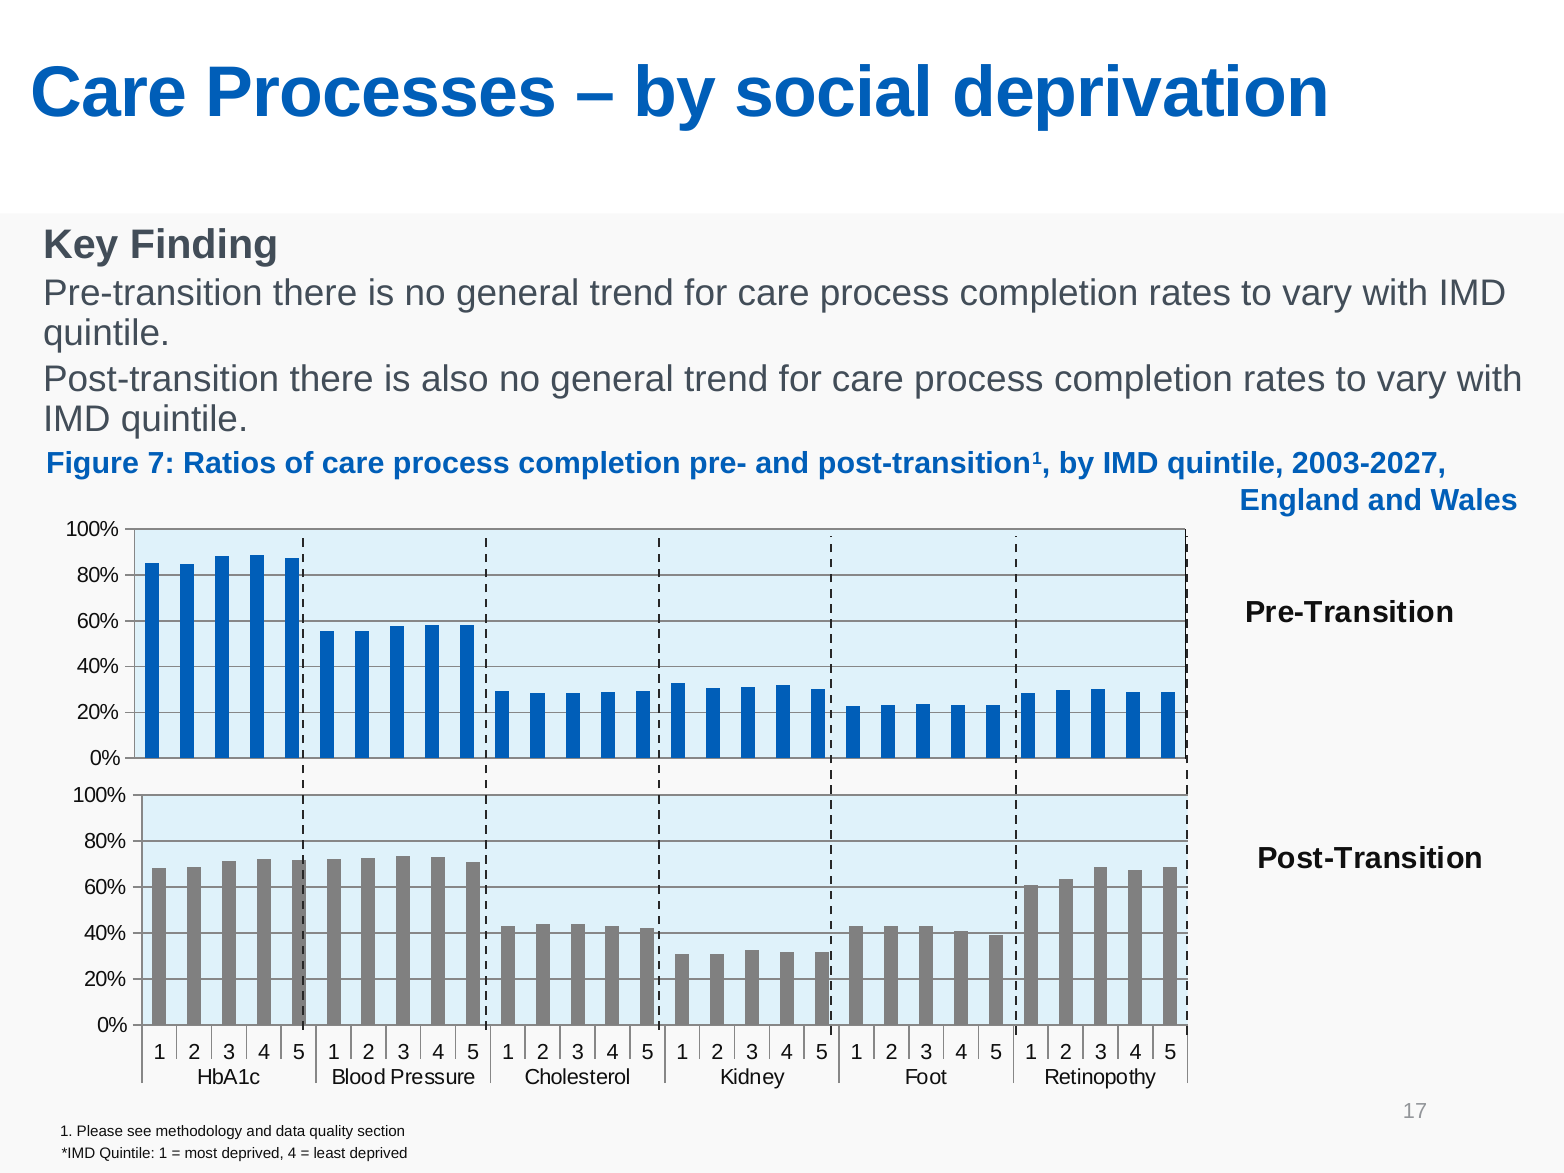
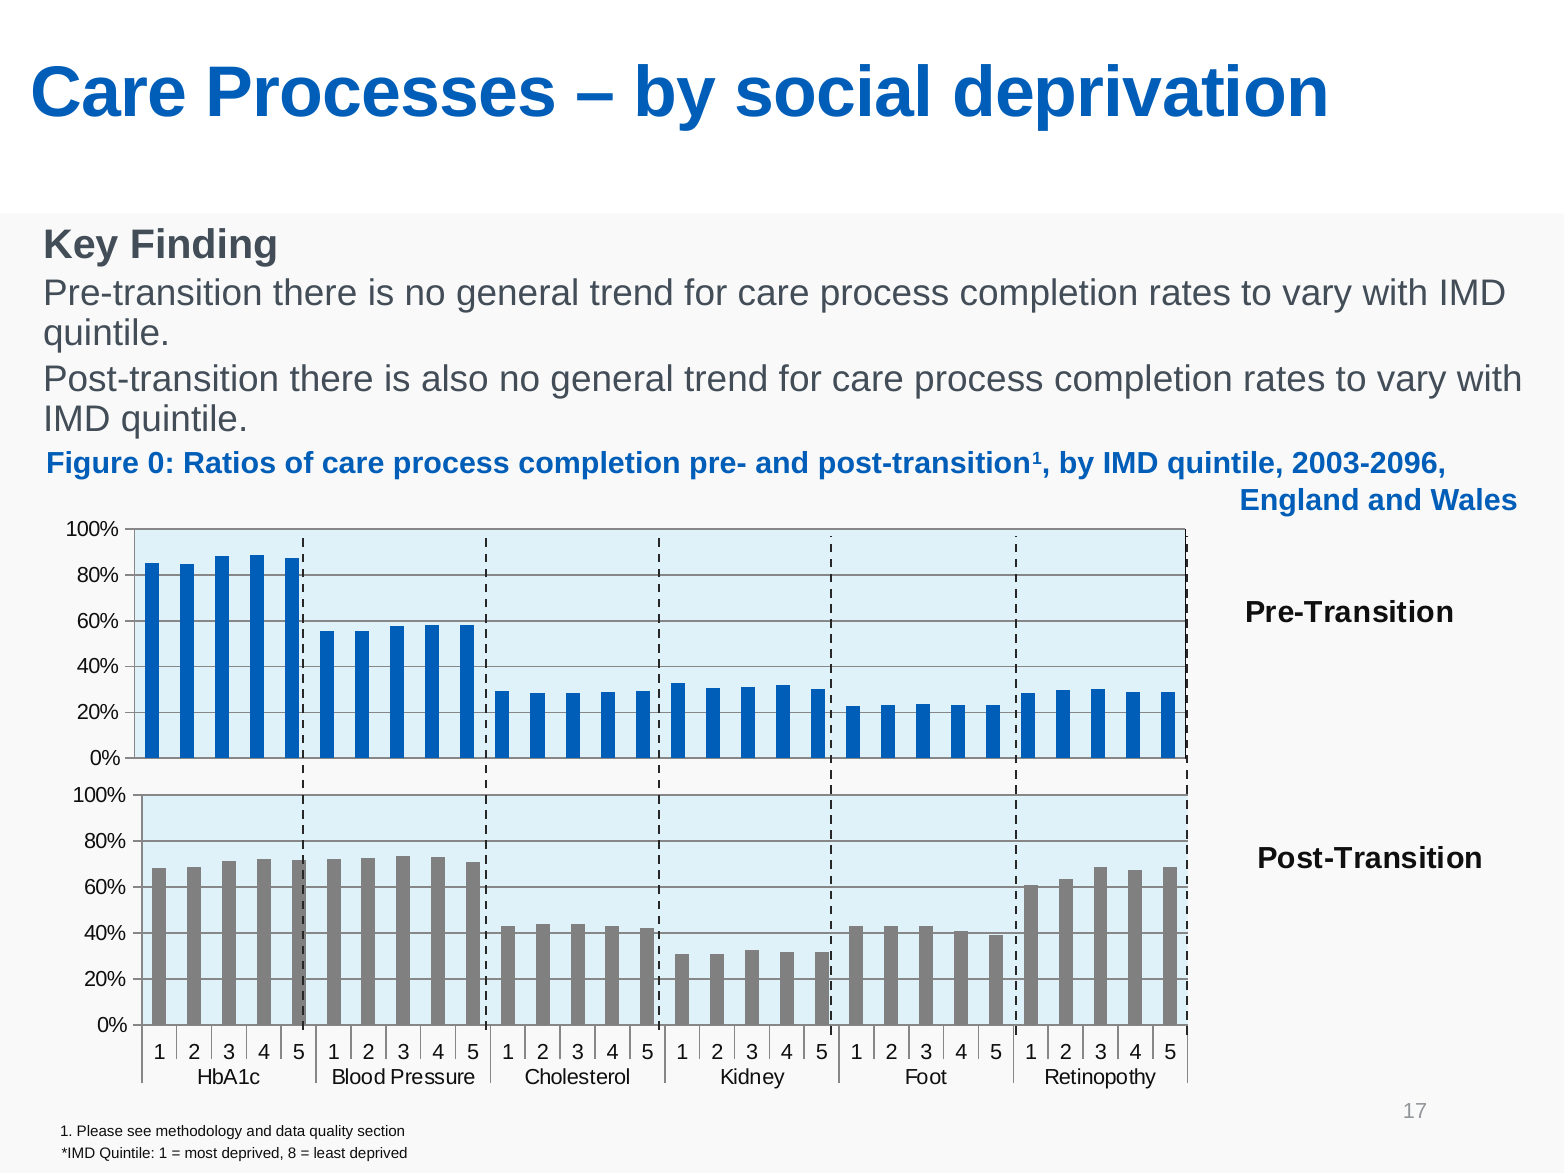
7: 7 -> 0
2003-2027: 2003-2027 -> 2003-2096
deprived 4: 4 -> 8
